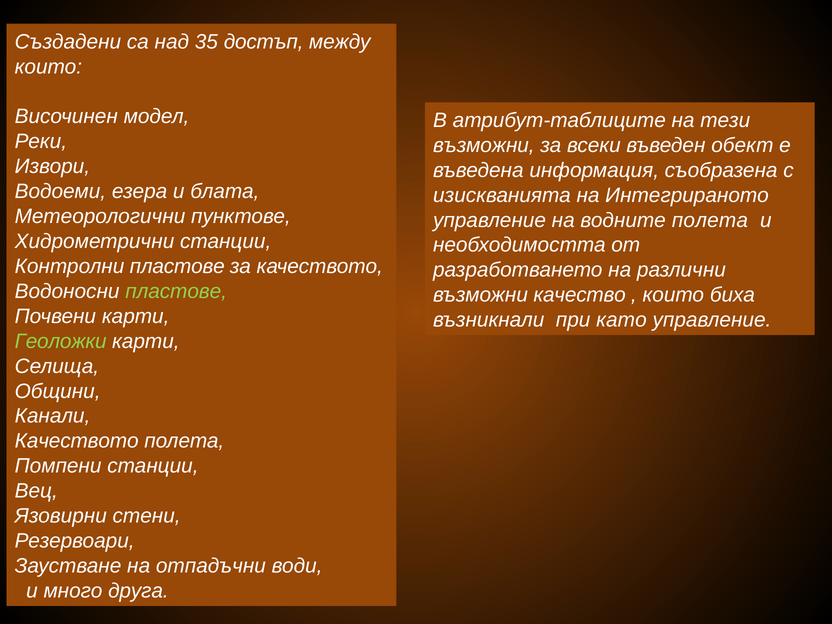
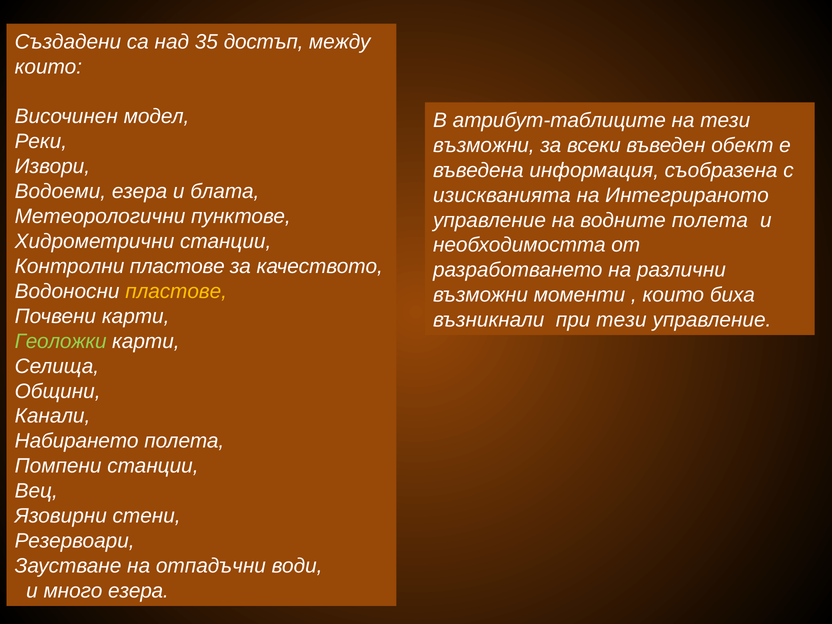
пластове at (176, 291) colour: light green -> yellow
качество: качество -> моменти
при като: като -> тези
Качеството at (77, 441): Качеството -> Набирането
много друга: друга -> езера
